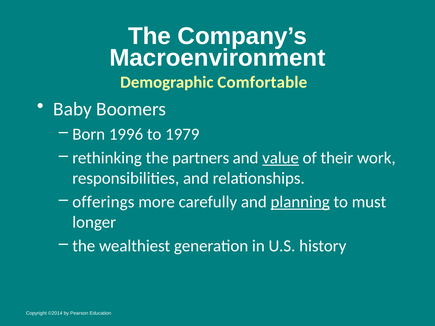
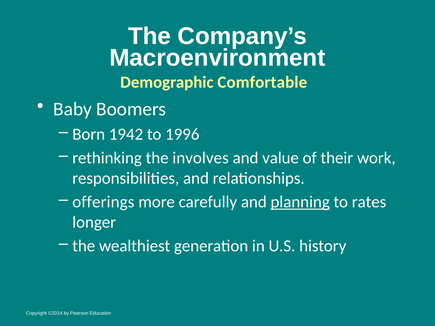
1996: 1996 -> 1942
1979: 1979 -> 1996
partners: partners -> involves
value underline: present -> none
must: must -> rates
